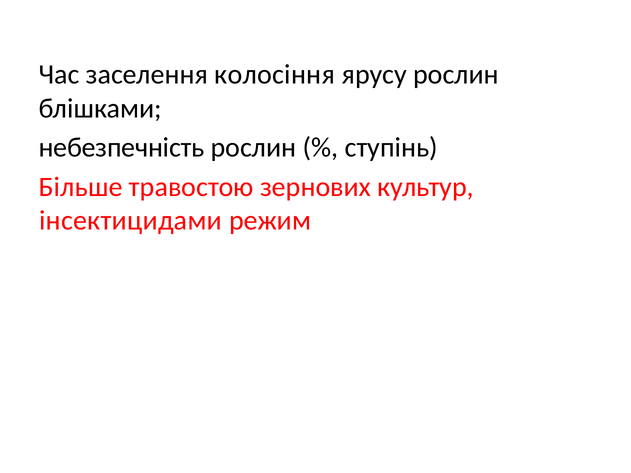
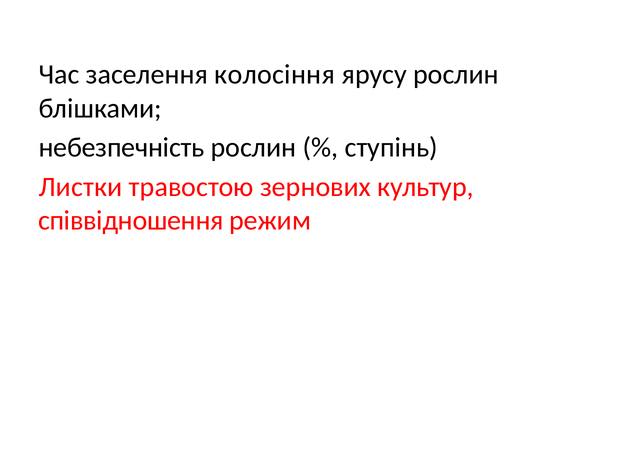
Більше: Більше -> Листки
інсектицидами: інсектицидами -> співвідношення
